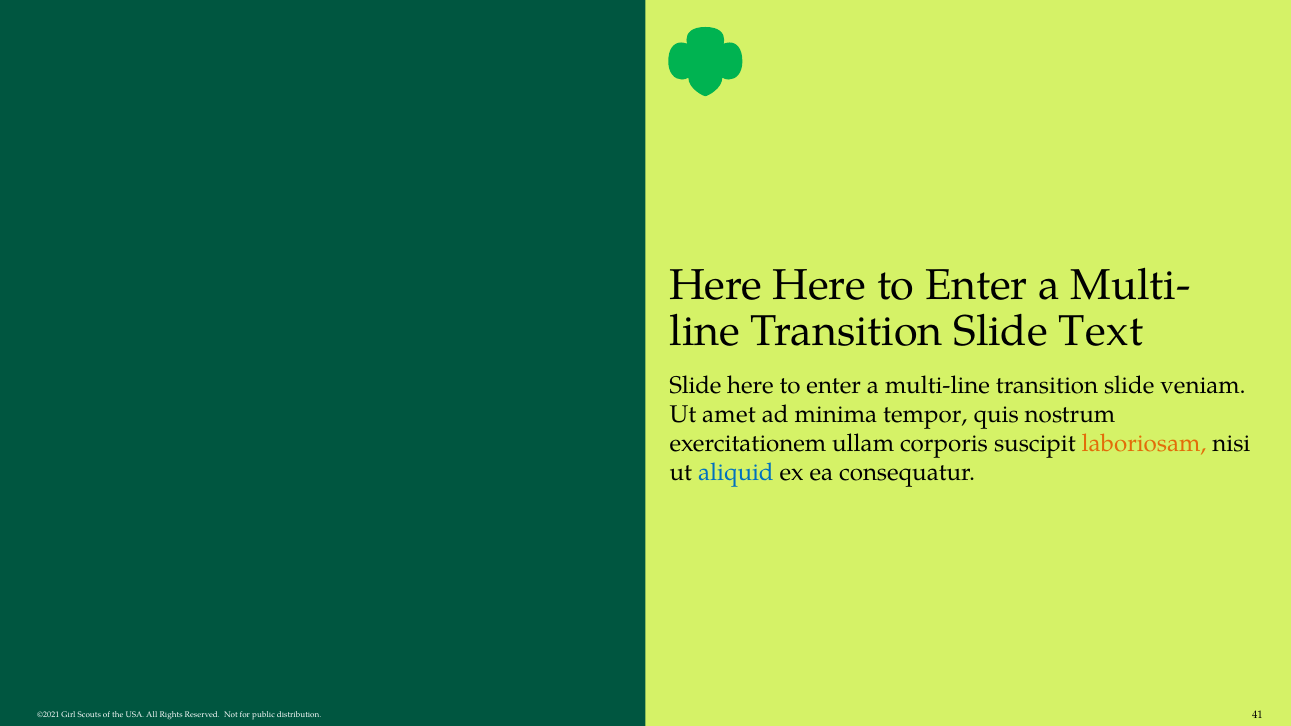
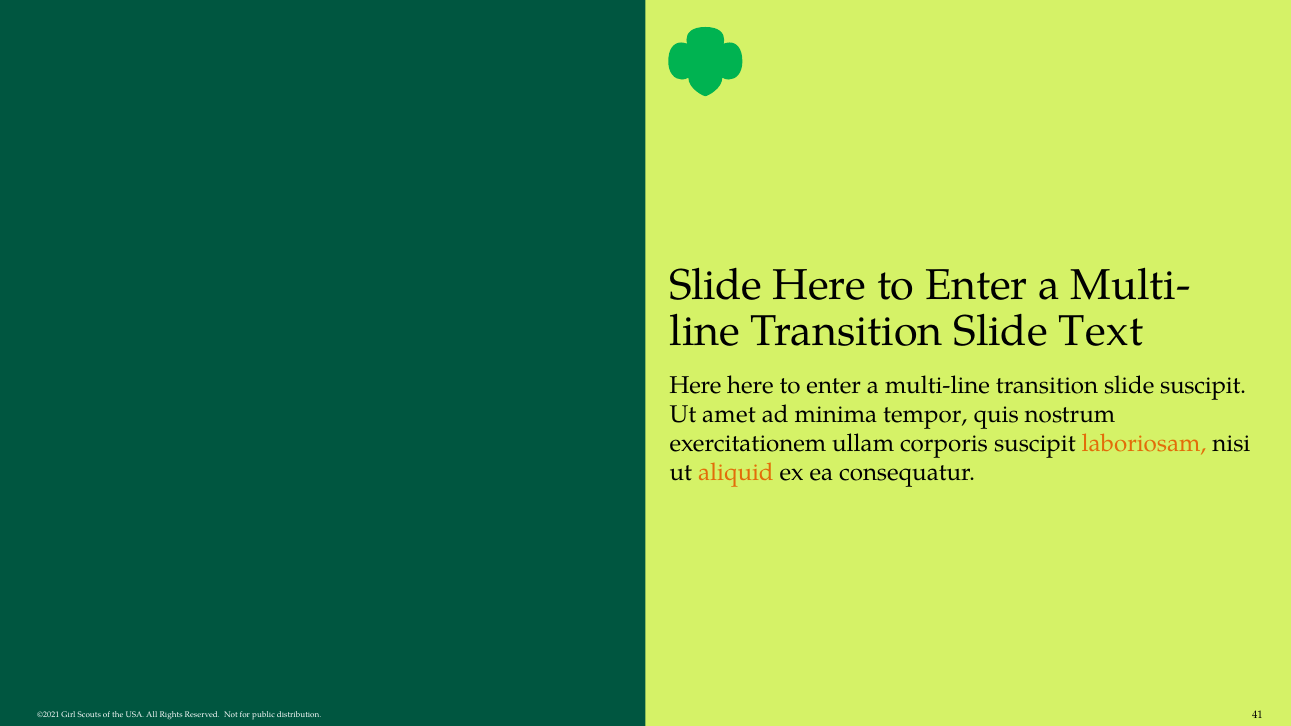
Here at (716, 285): Here -> Slide
Slide at (695, 385): Slide -> Here
slide veniam: veniam -> suscipit
aliquid colour: blue -> orange
